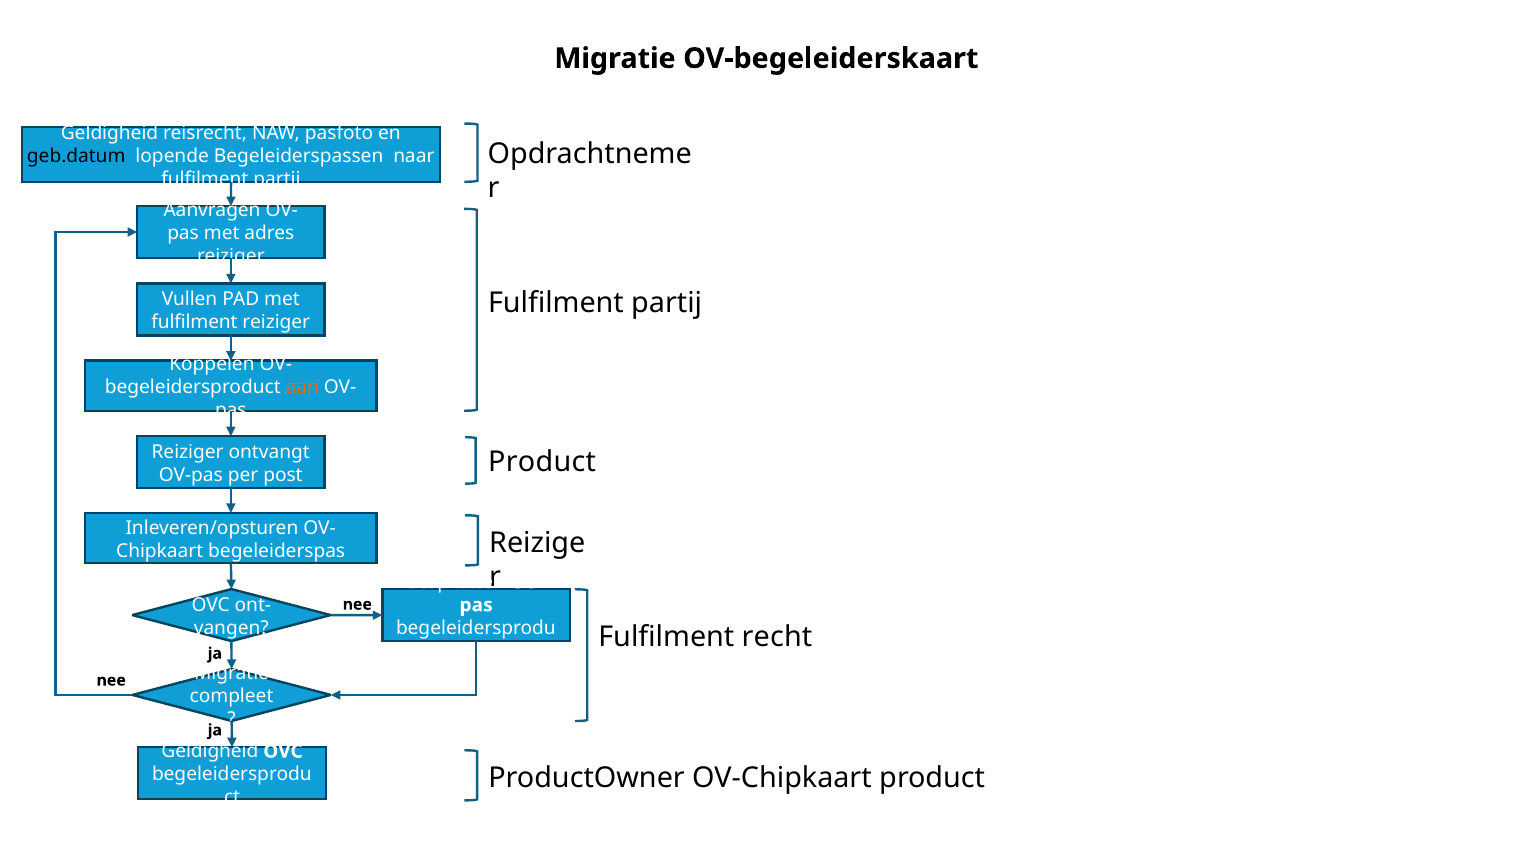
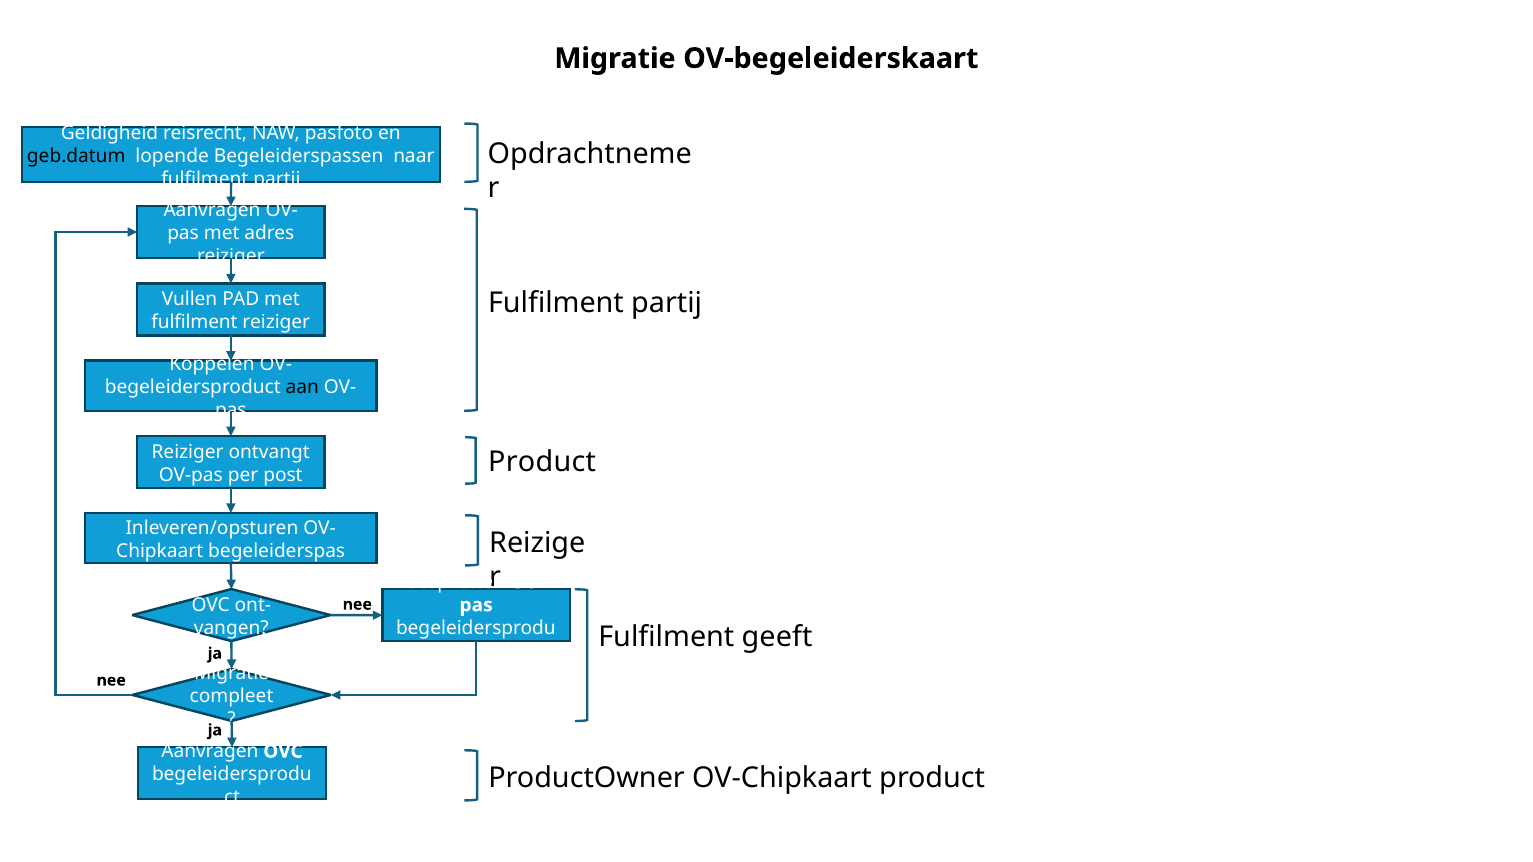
aan colour: orange -> black
recht: recht -> geeft
Geldigheid at (210, 752): Geldigheid -> Aanvragen
